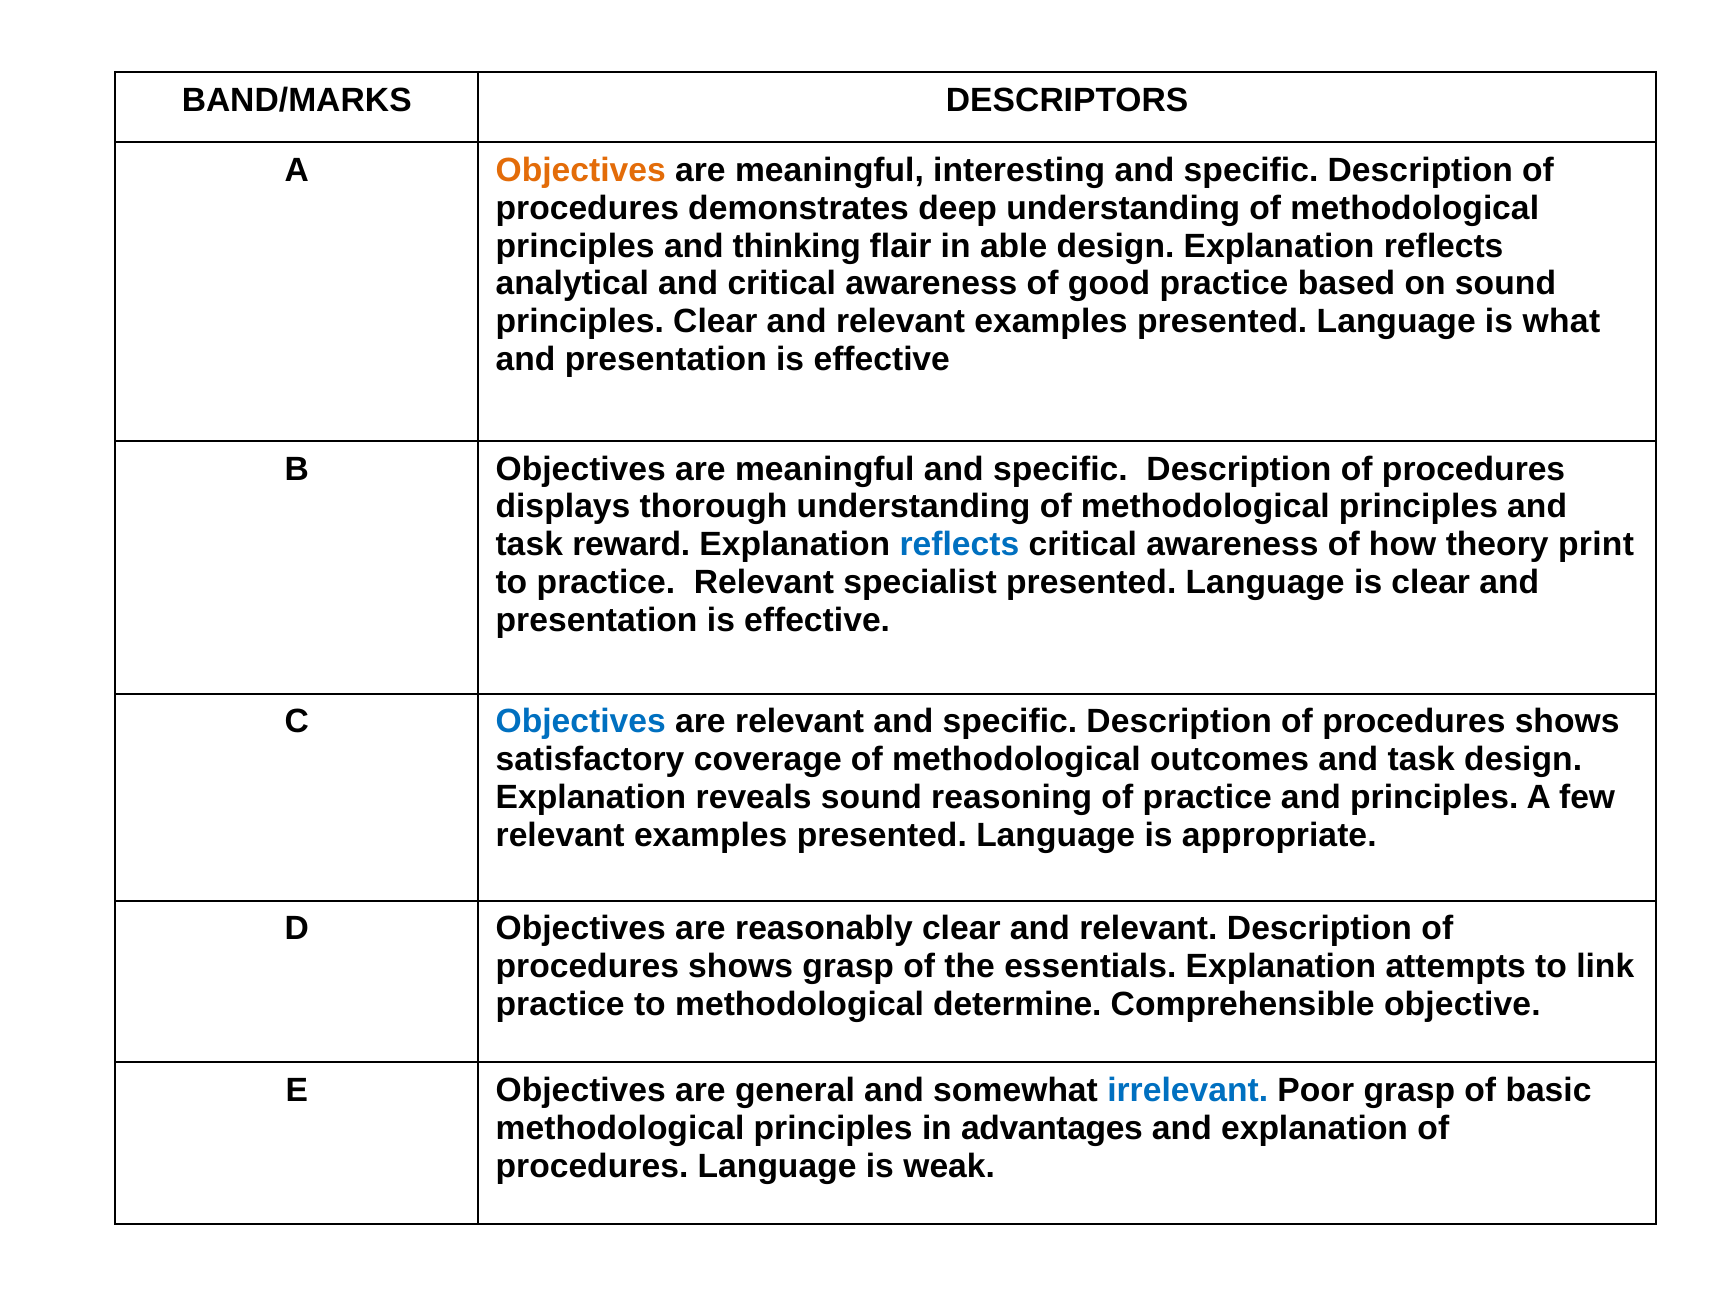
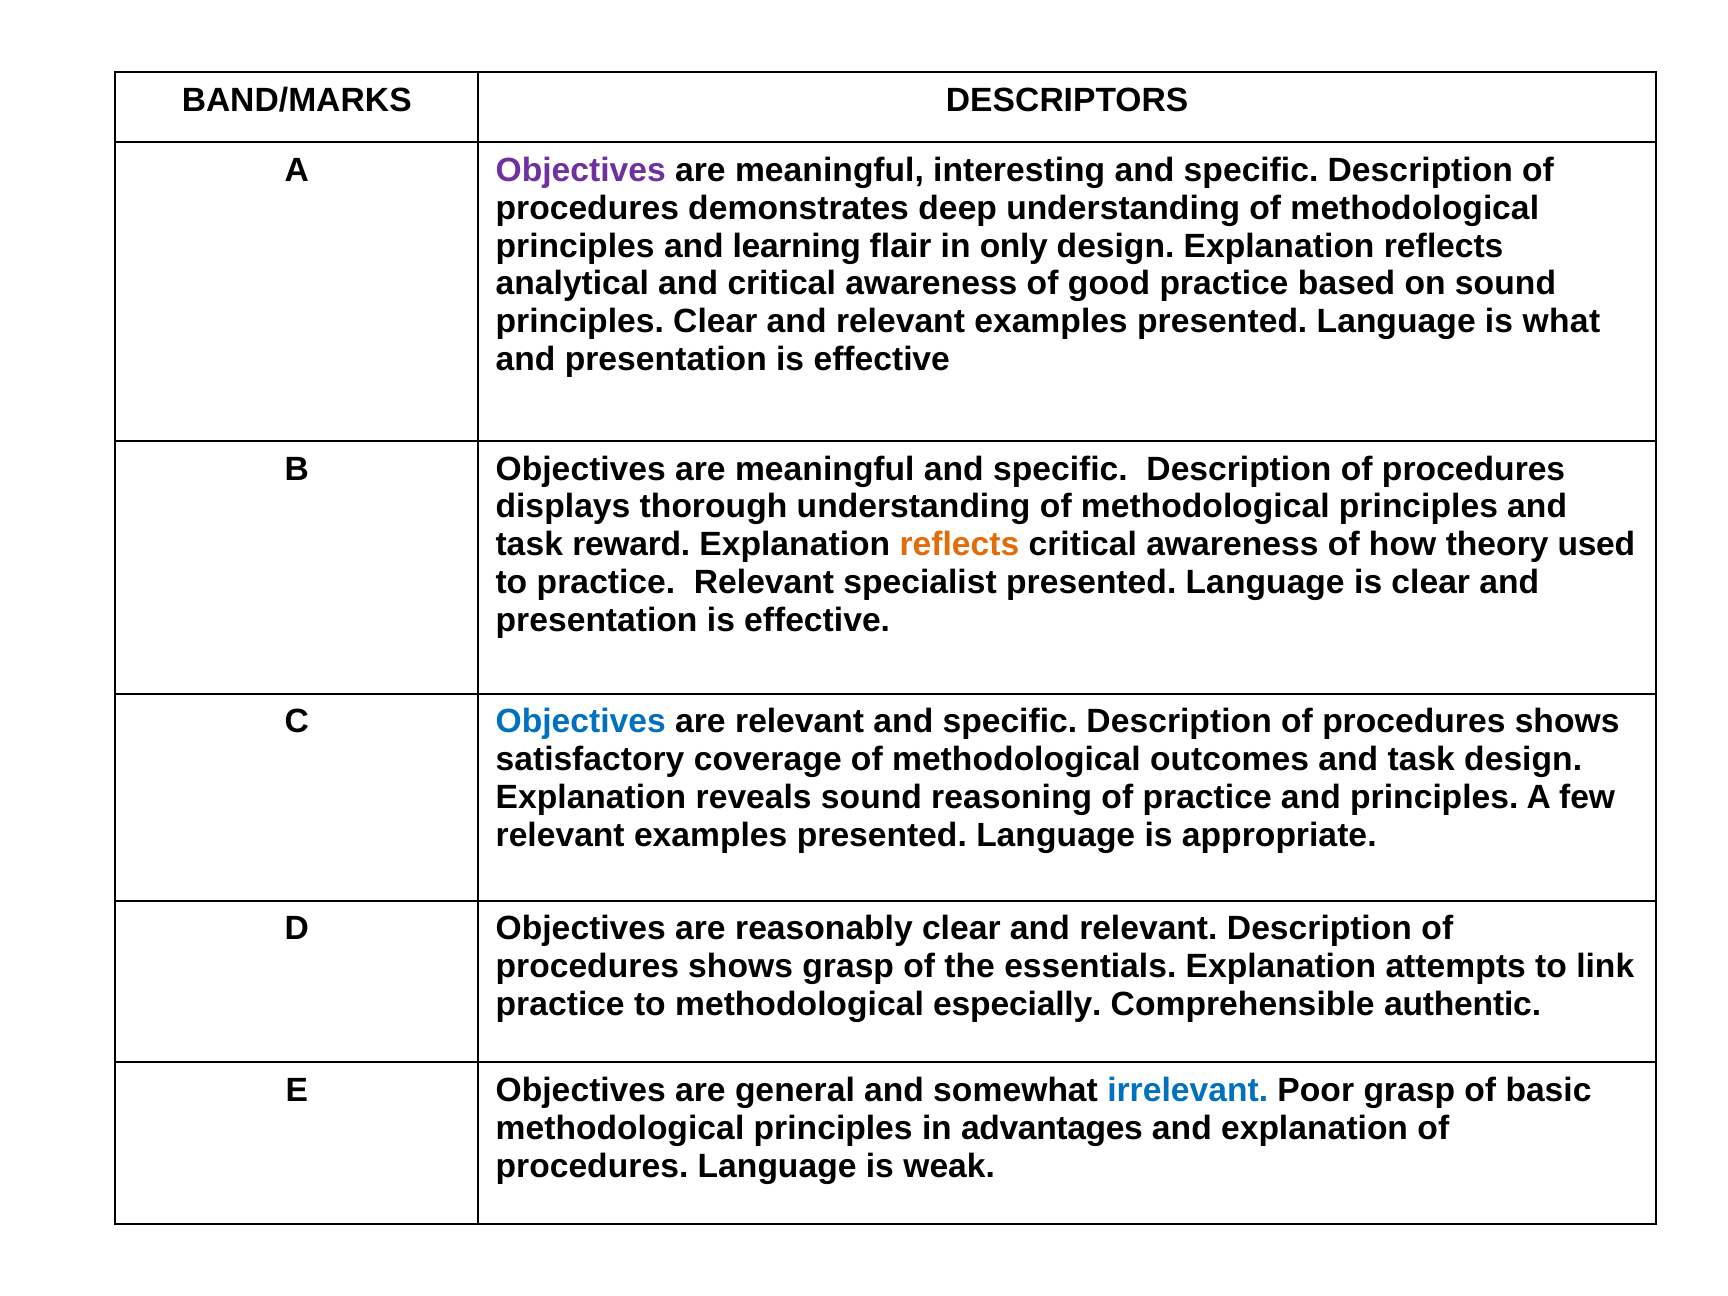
Objectives at (581, 171) colour: orange -> purple
thinking: thinking -> learning
able: able -> only
reflects at (959, 545) colour: blue -> orange
print: print -> used
determine: determine -> especially
objective: objective -> authentic
